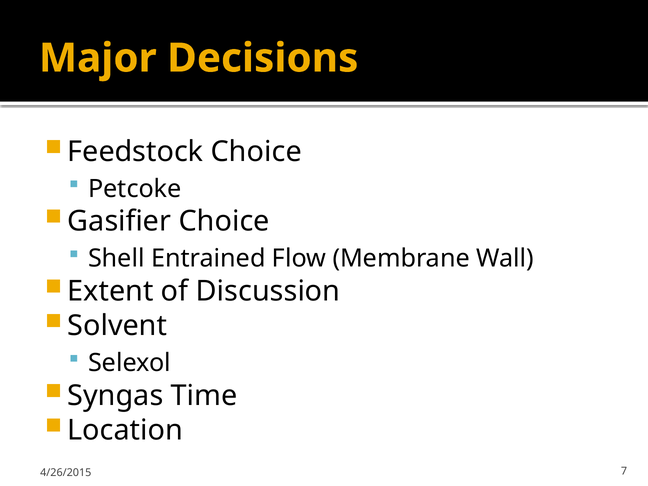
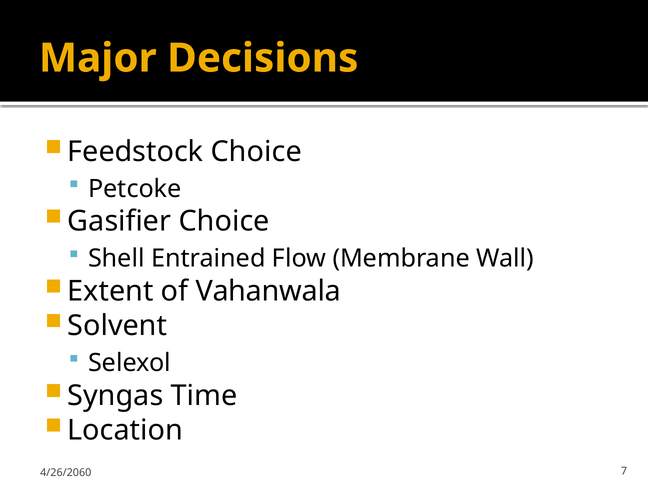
Discussion: Discussion -> Vahanwala
4/26/2015: 4/26/2015 -> 4/26/2060
